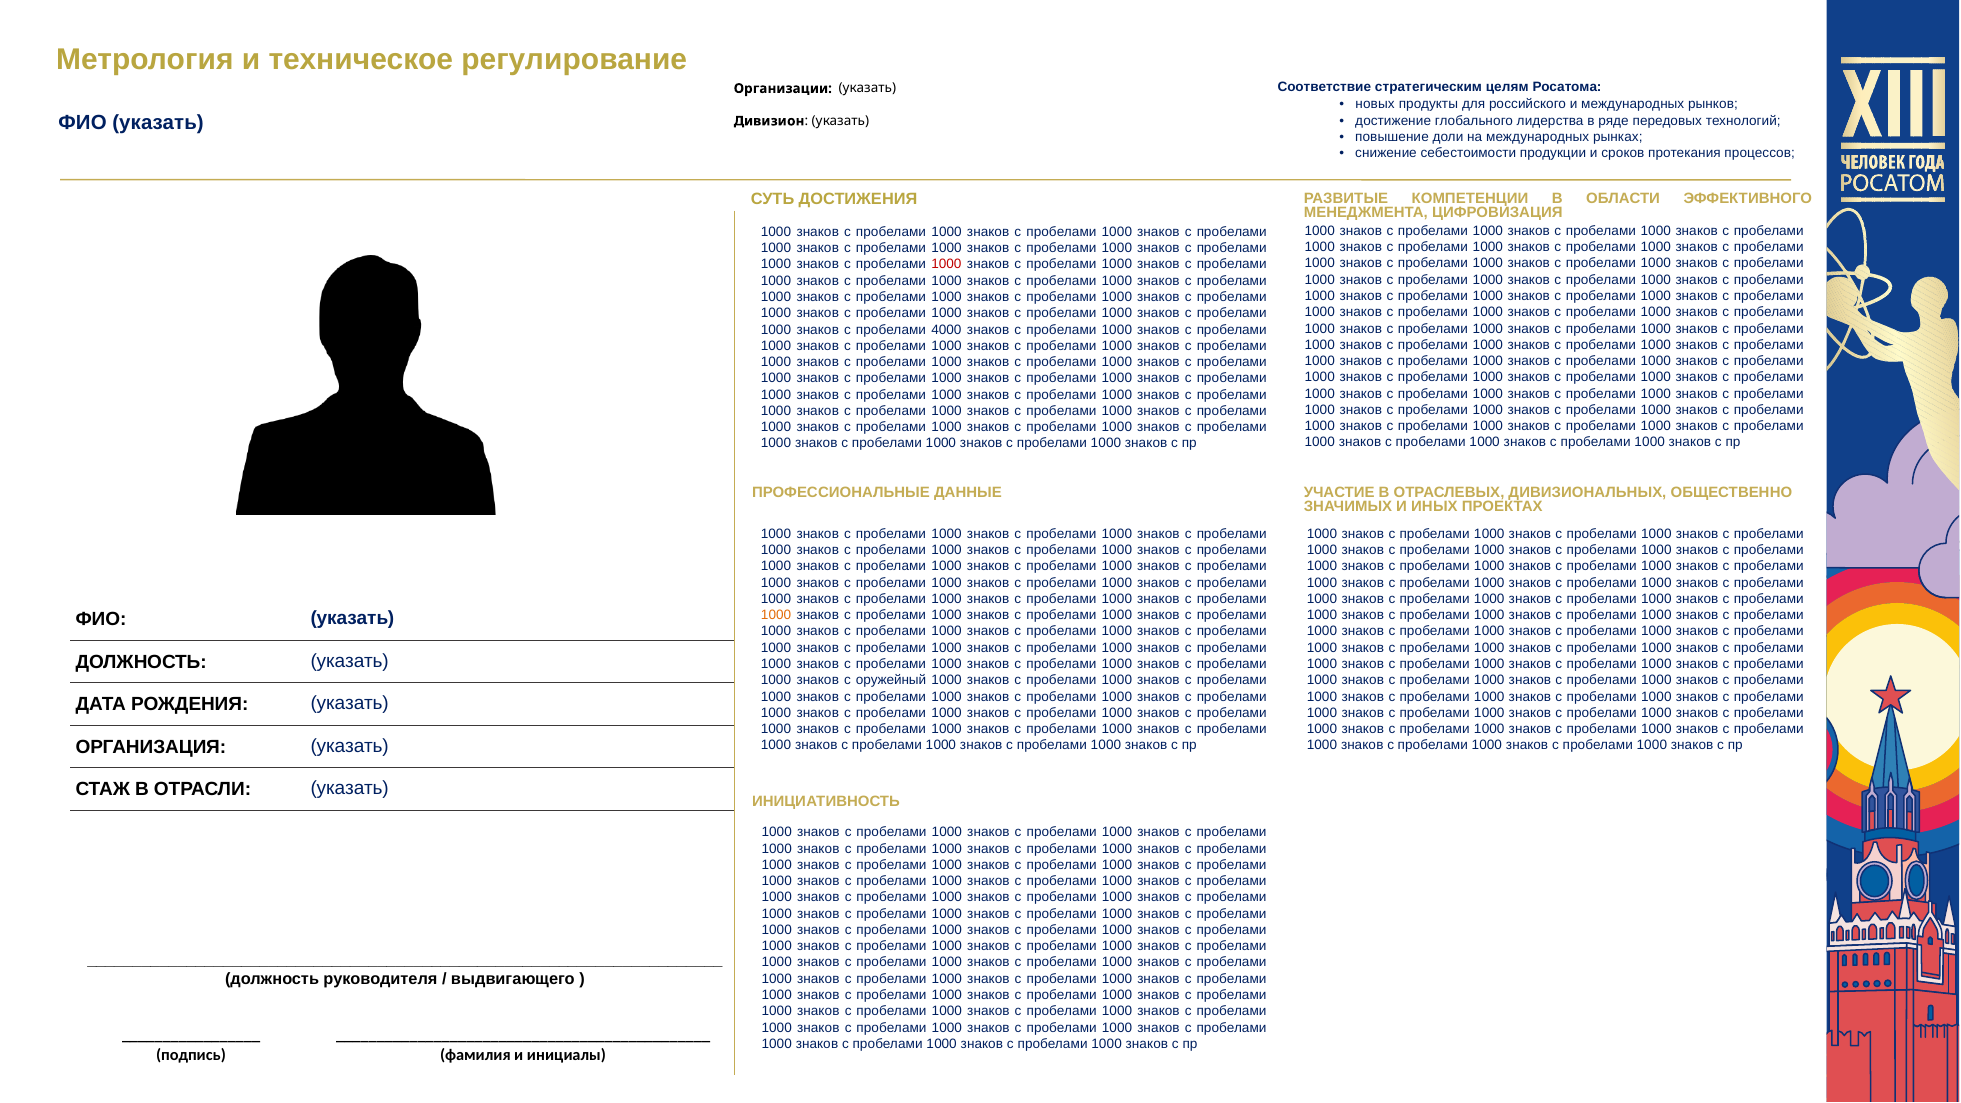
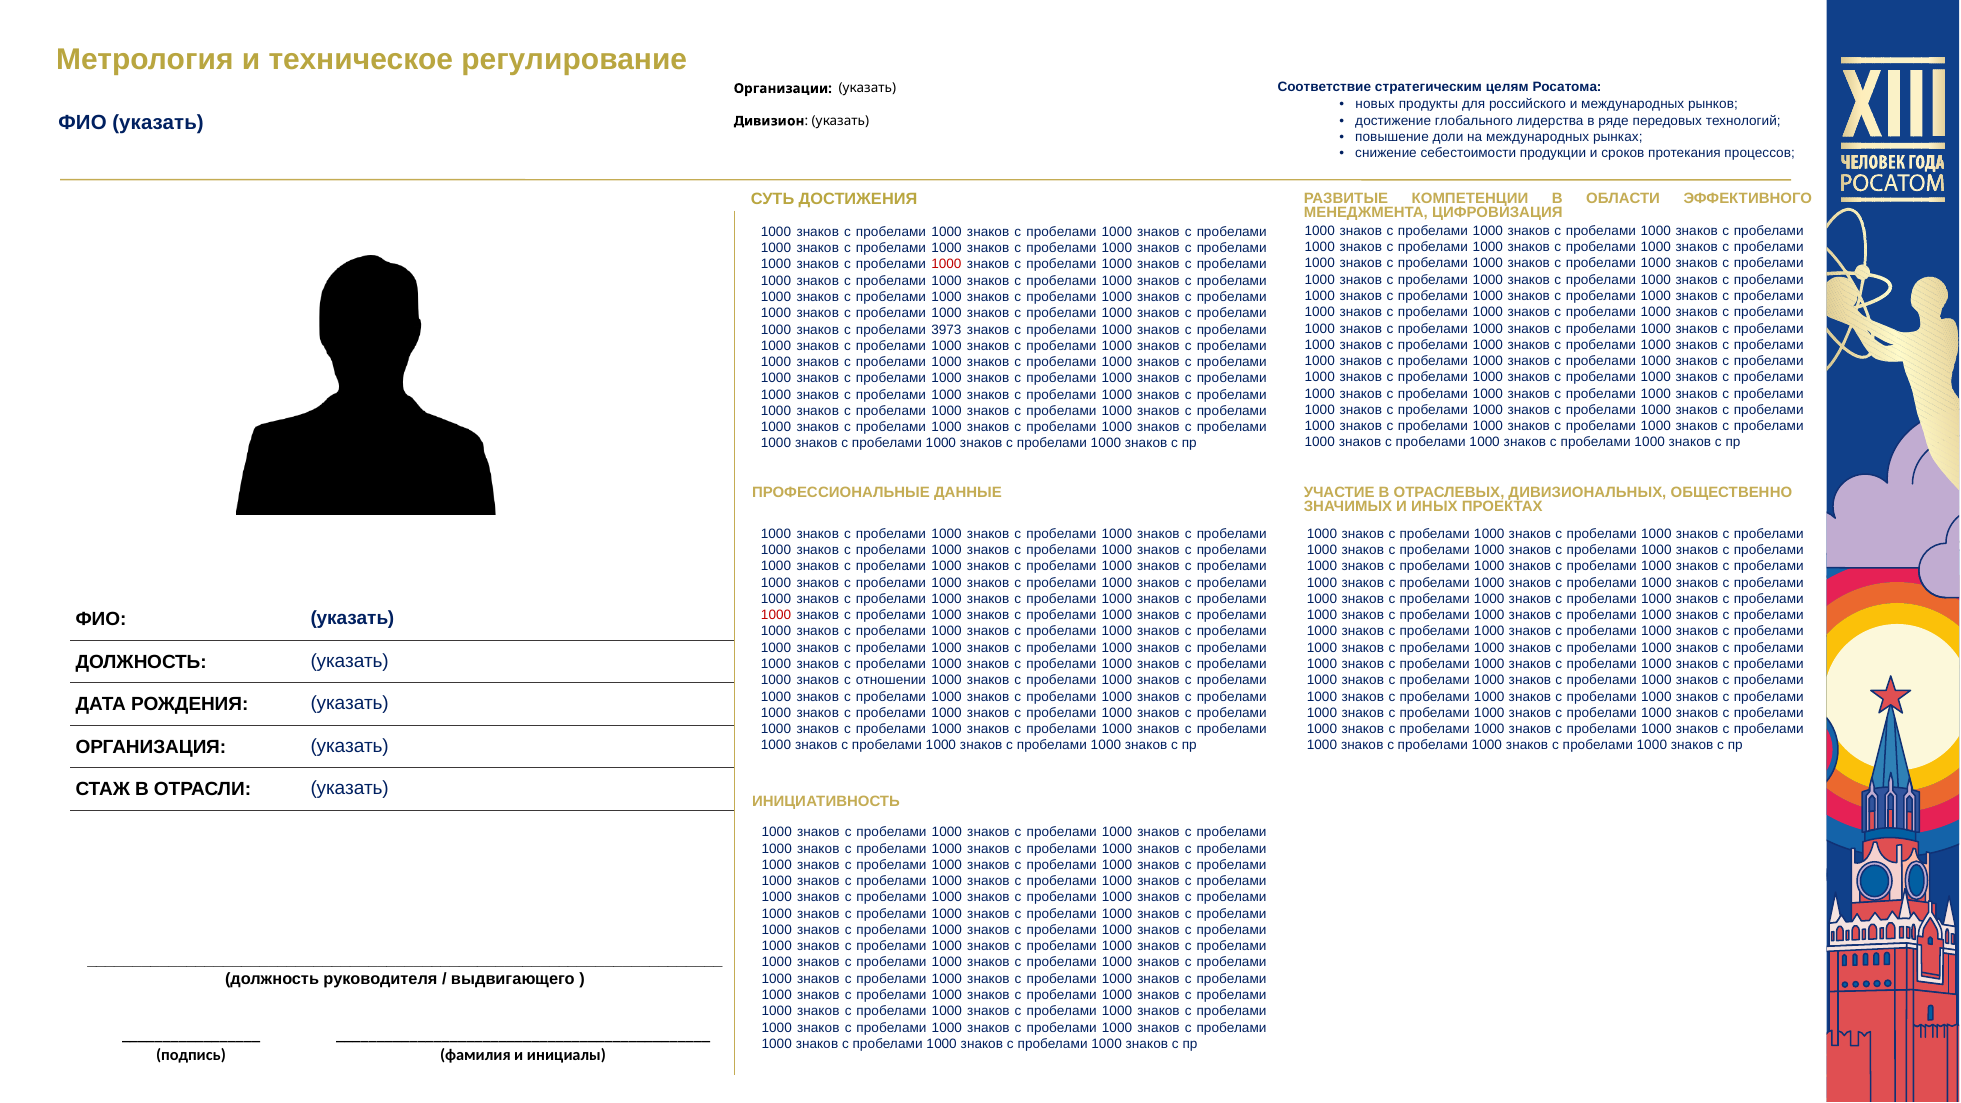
4000: 4000 -> 3973
1000 at (776, 615) colour: orange -> red
оружейный: оружейный -> отношении
